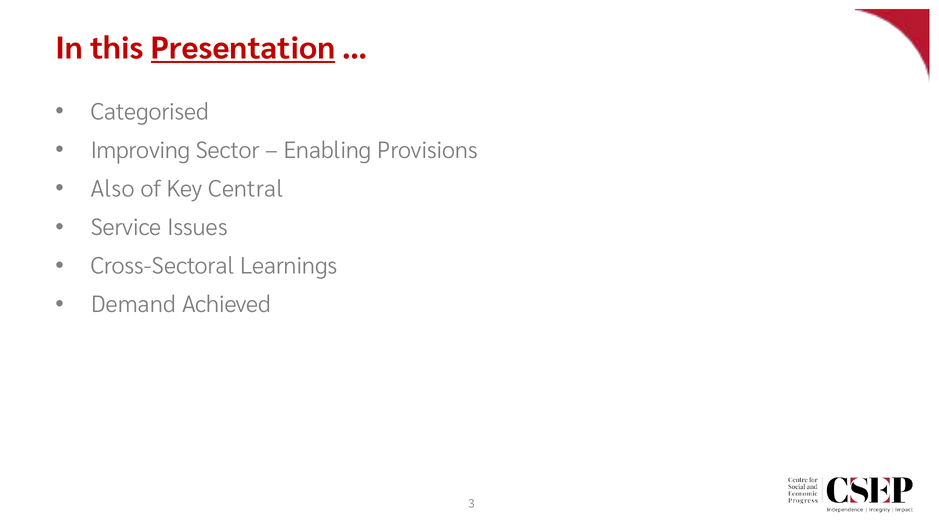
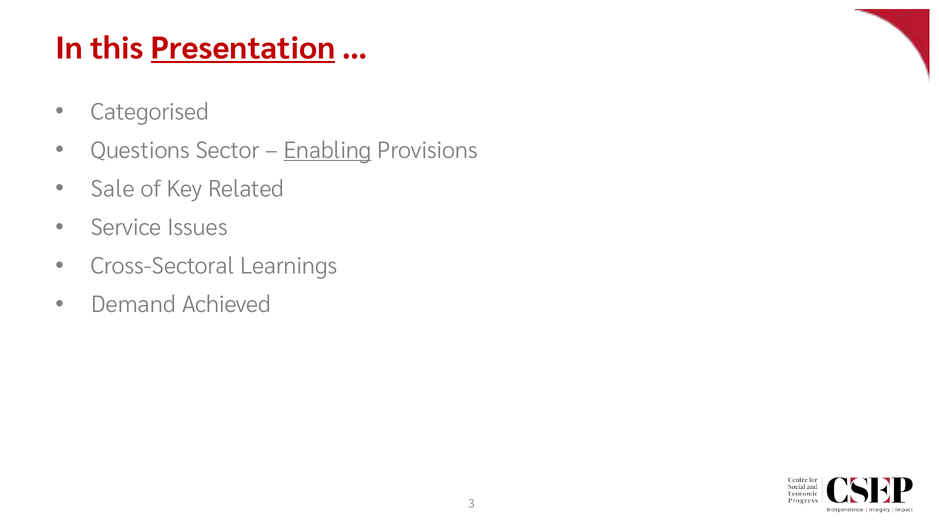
Improving: Improving -> Questions
Enabling underline: none -> present
Also: Also -> Sale
Central: Central -> Related
